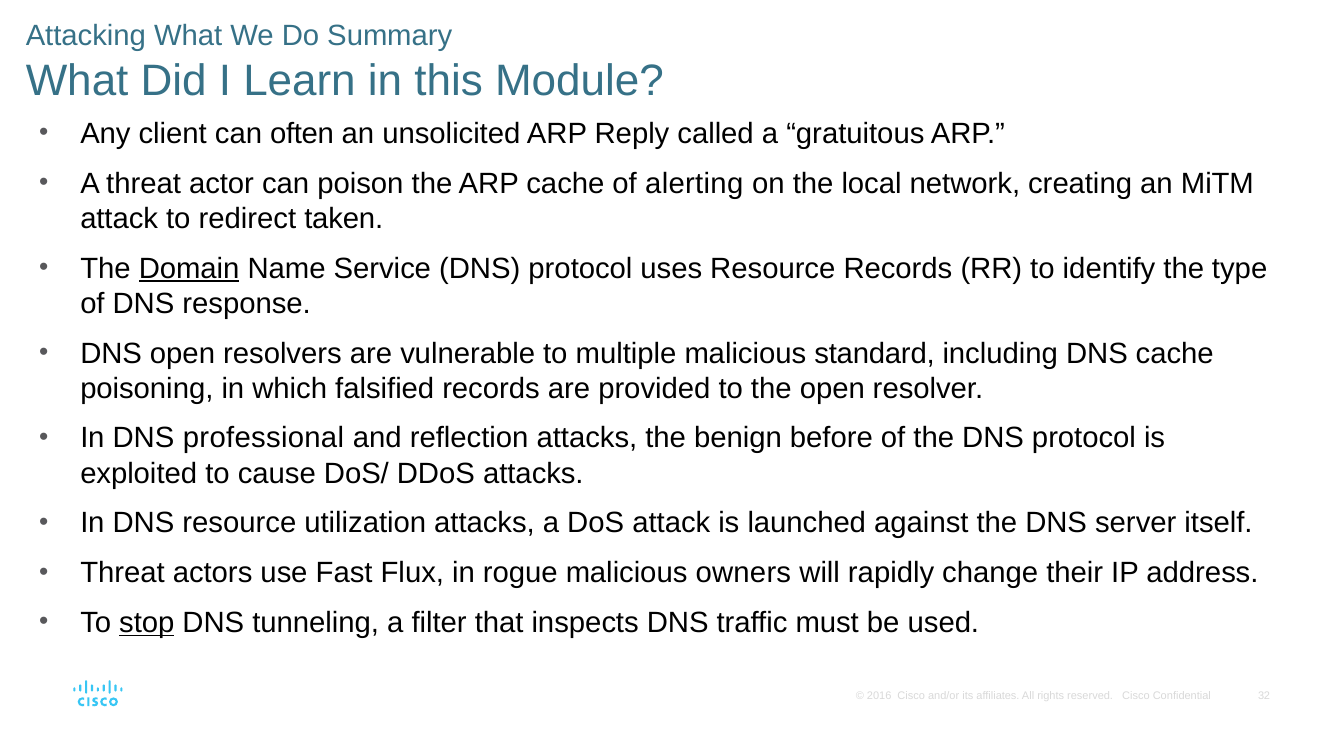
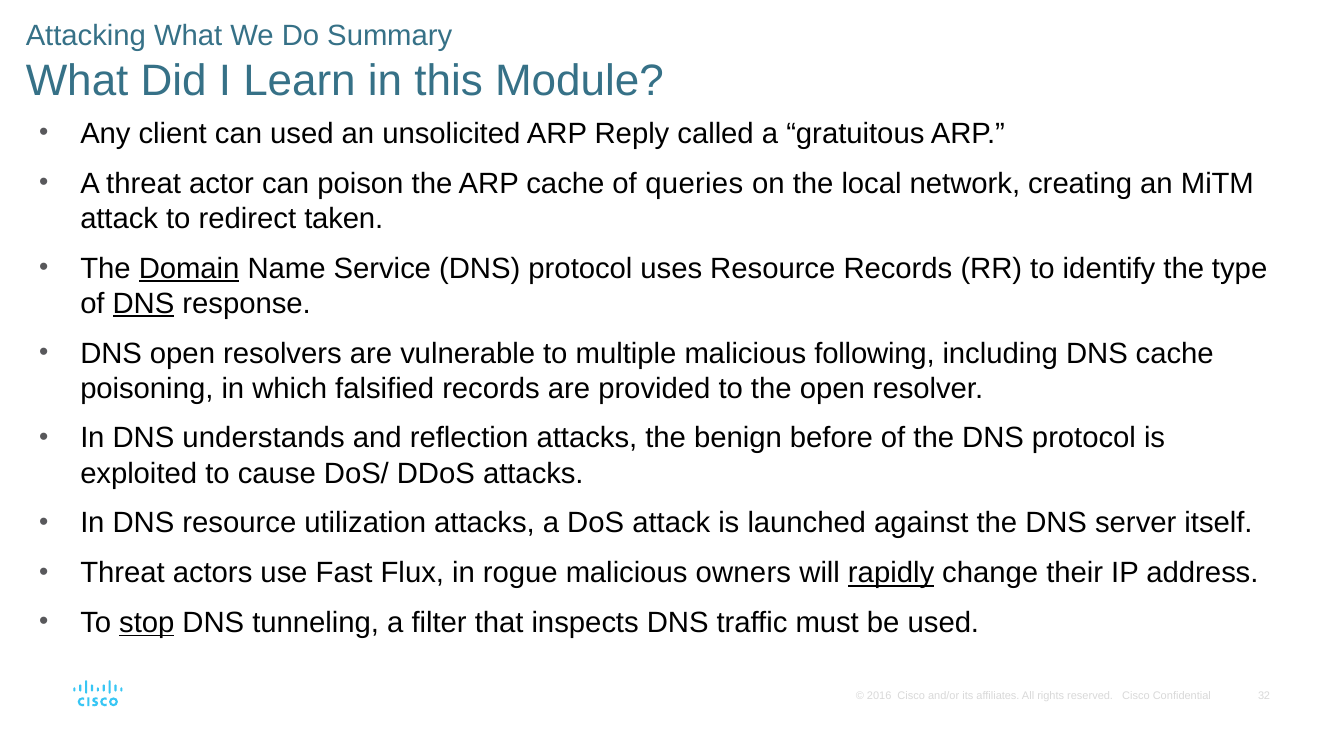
can often: often -> used
alerting: alerting -> queries
DNS at (143, 304) underline: none -> present
standard: standard -> following
professional: professional -> understands
rapidly underline: none -> present
